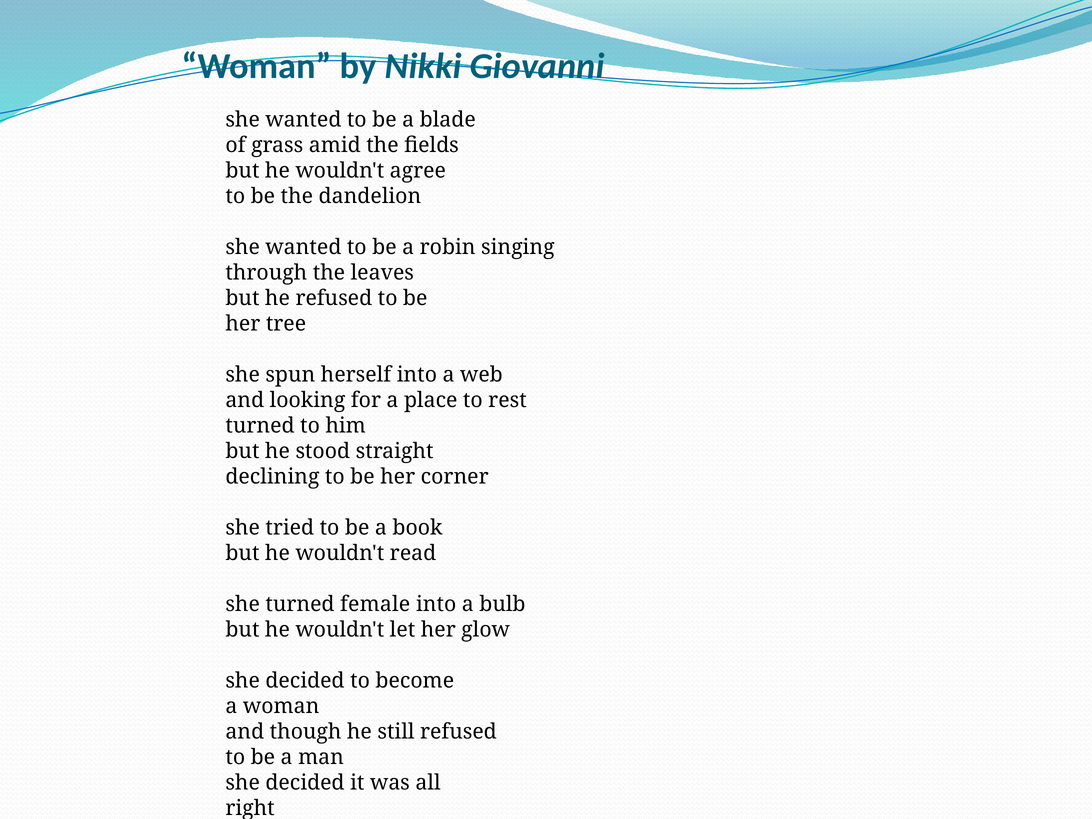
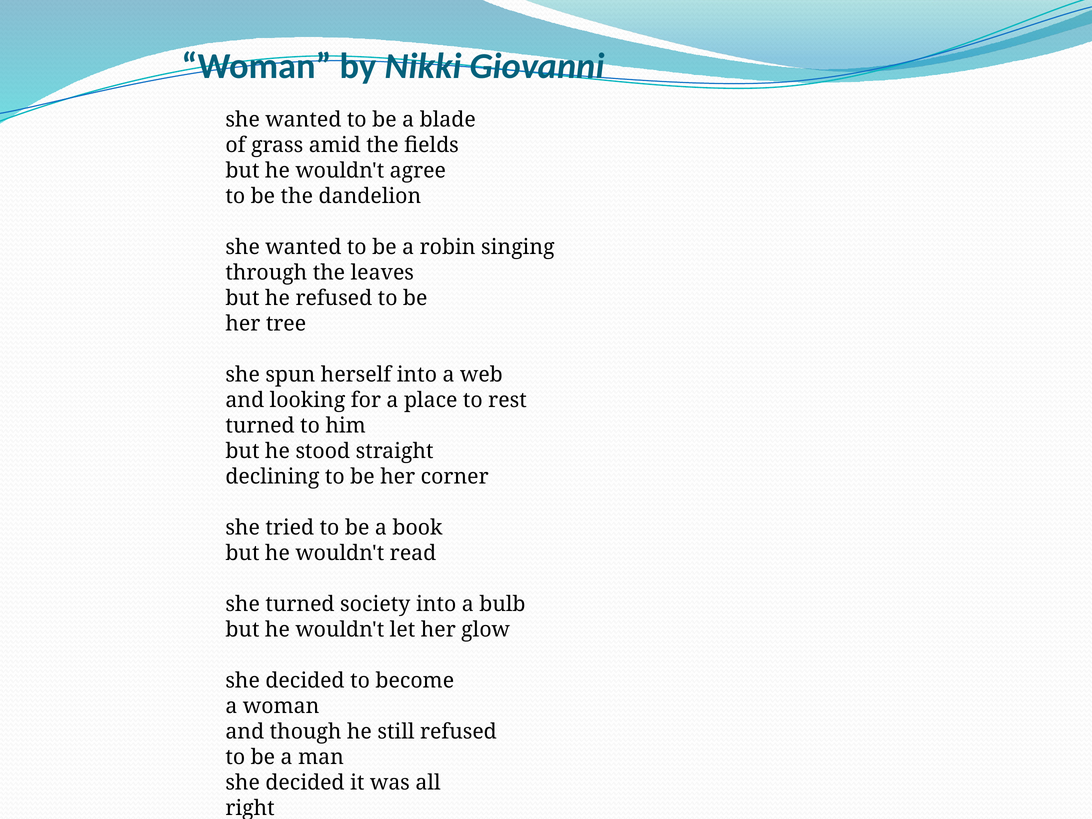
female: female -> society
